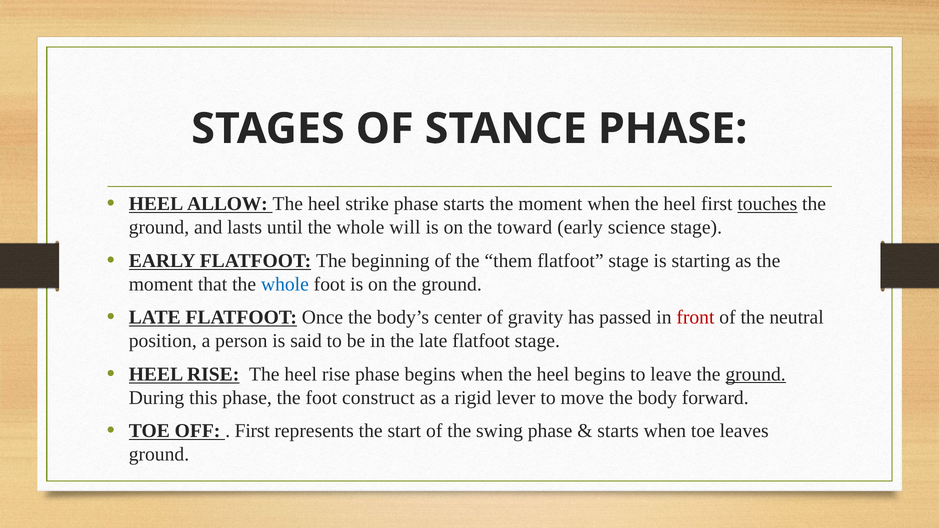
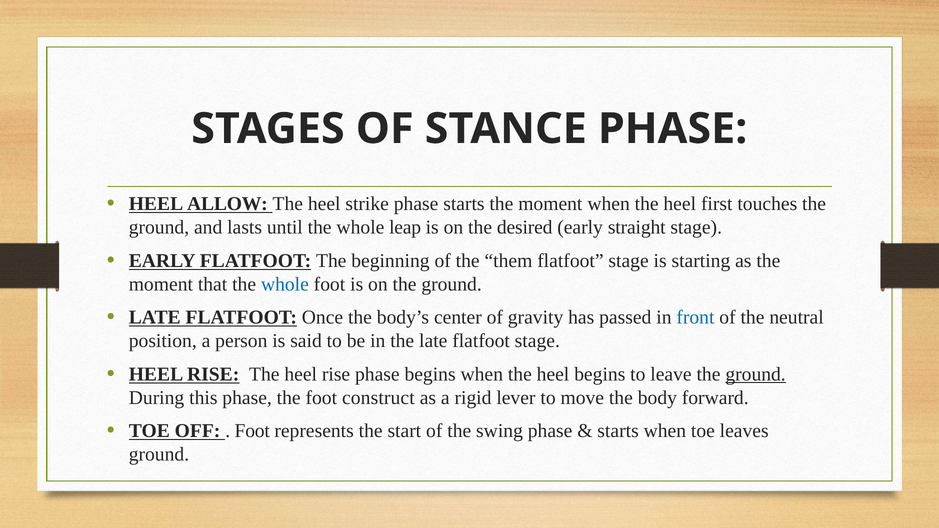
touches underline: present -> none
will: will -> leap
toward: toward -> desired
science: science -> straight
front colour: red -> blue
First at (252, 431): First -> Foot
